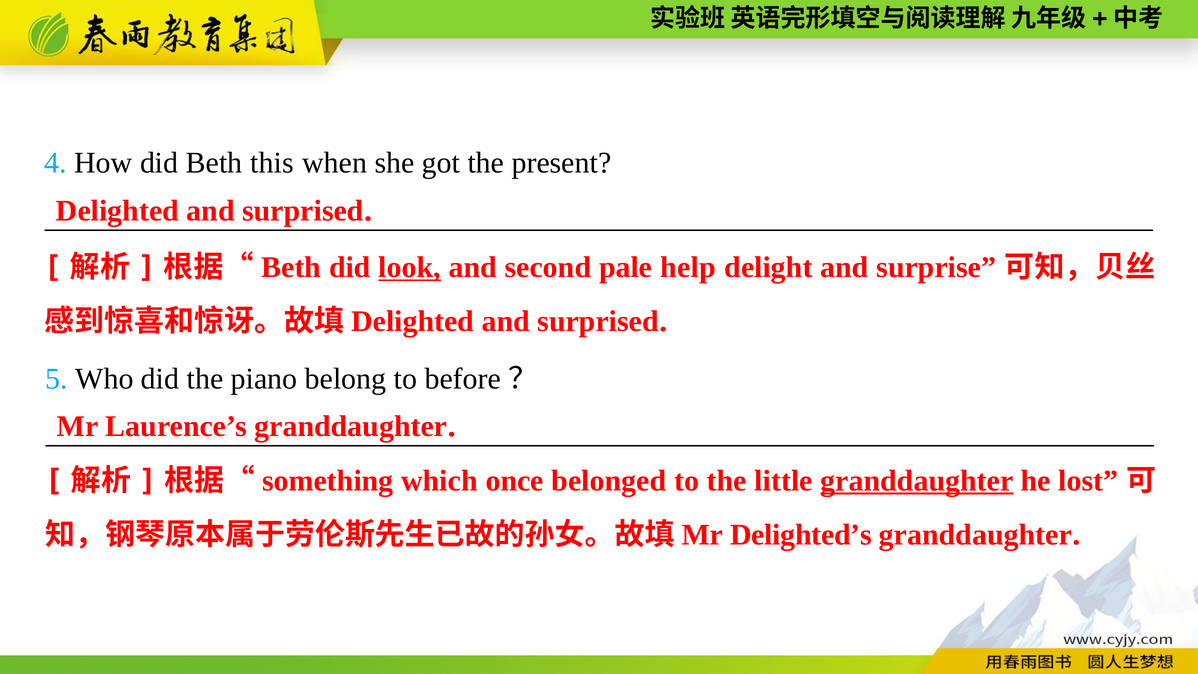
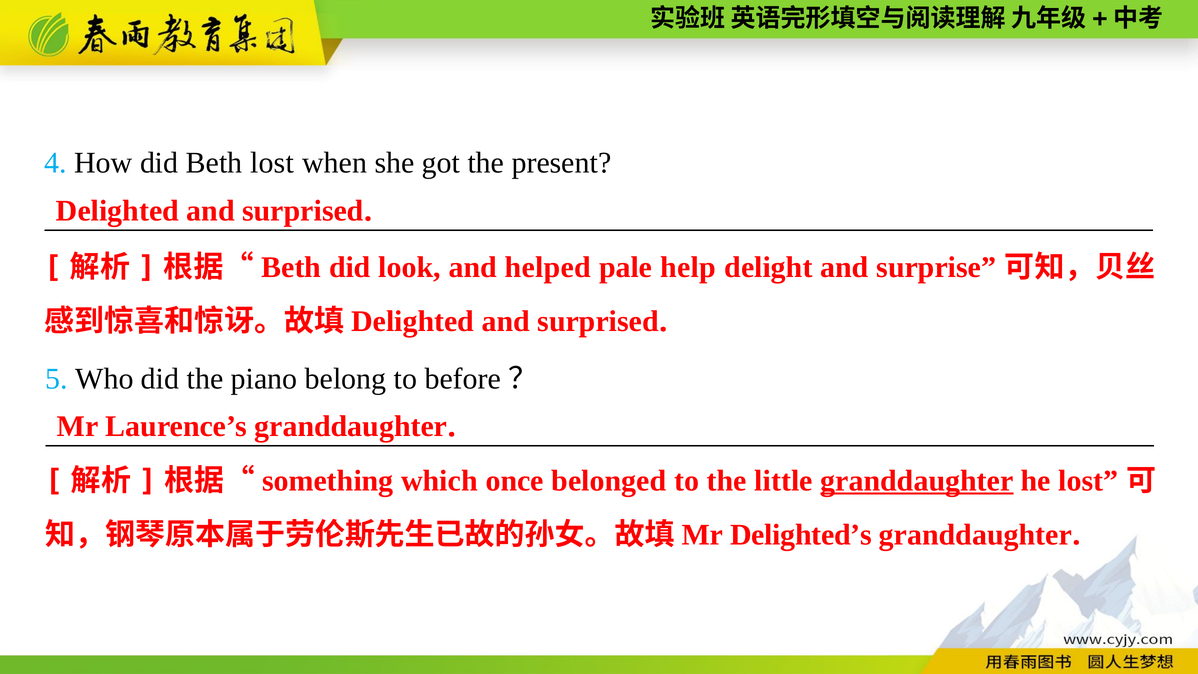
Beth this: this -> lost
look underline: present -> none
second: second -> helped
